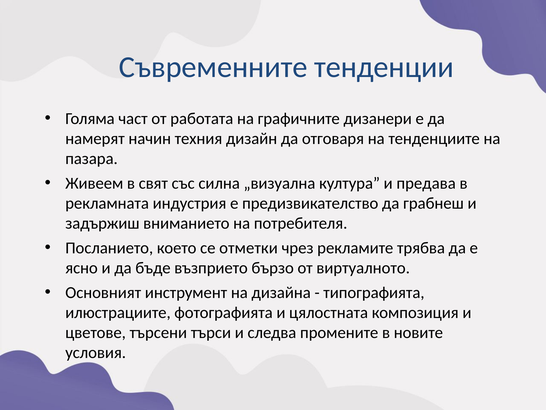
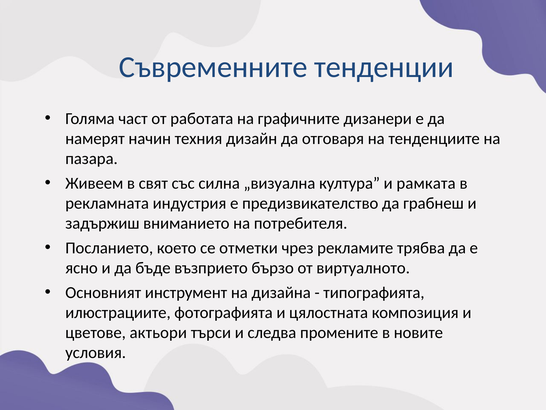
предава: предава -> рамката
търсени: търсени -> актьори
